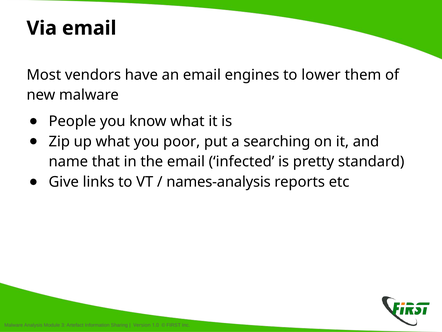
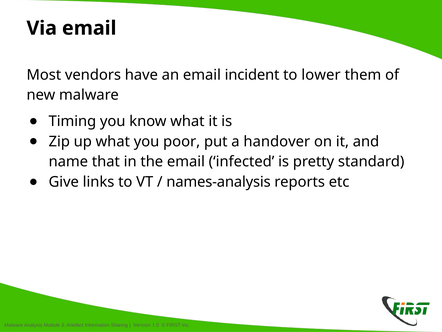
engines: engines -> incident
People: People -> Timing
searching: searching -> handover
